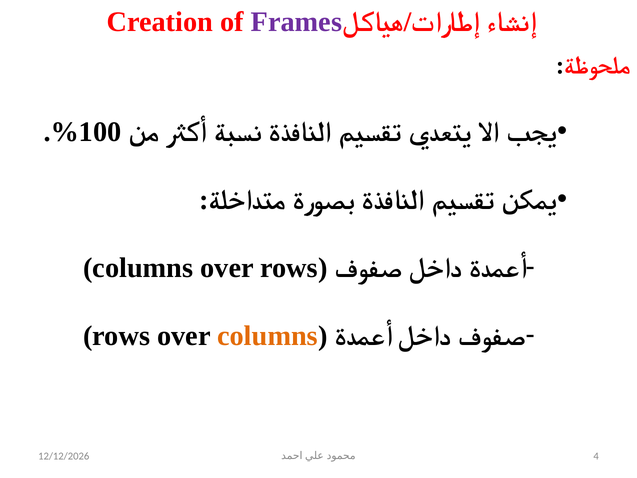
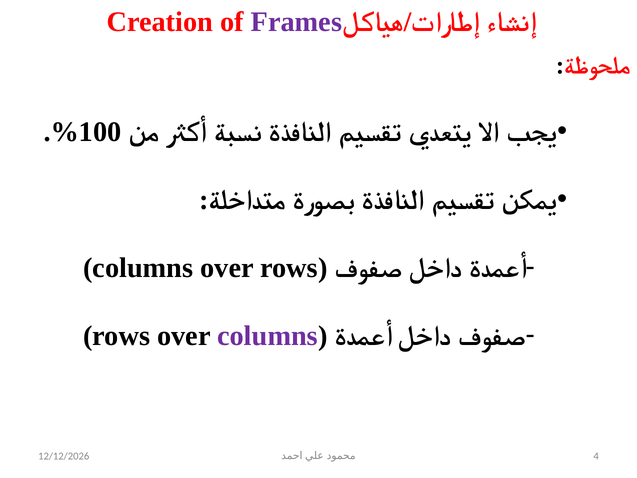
columns at (268, 336) colour: orange -> purple
